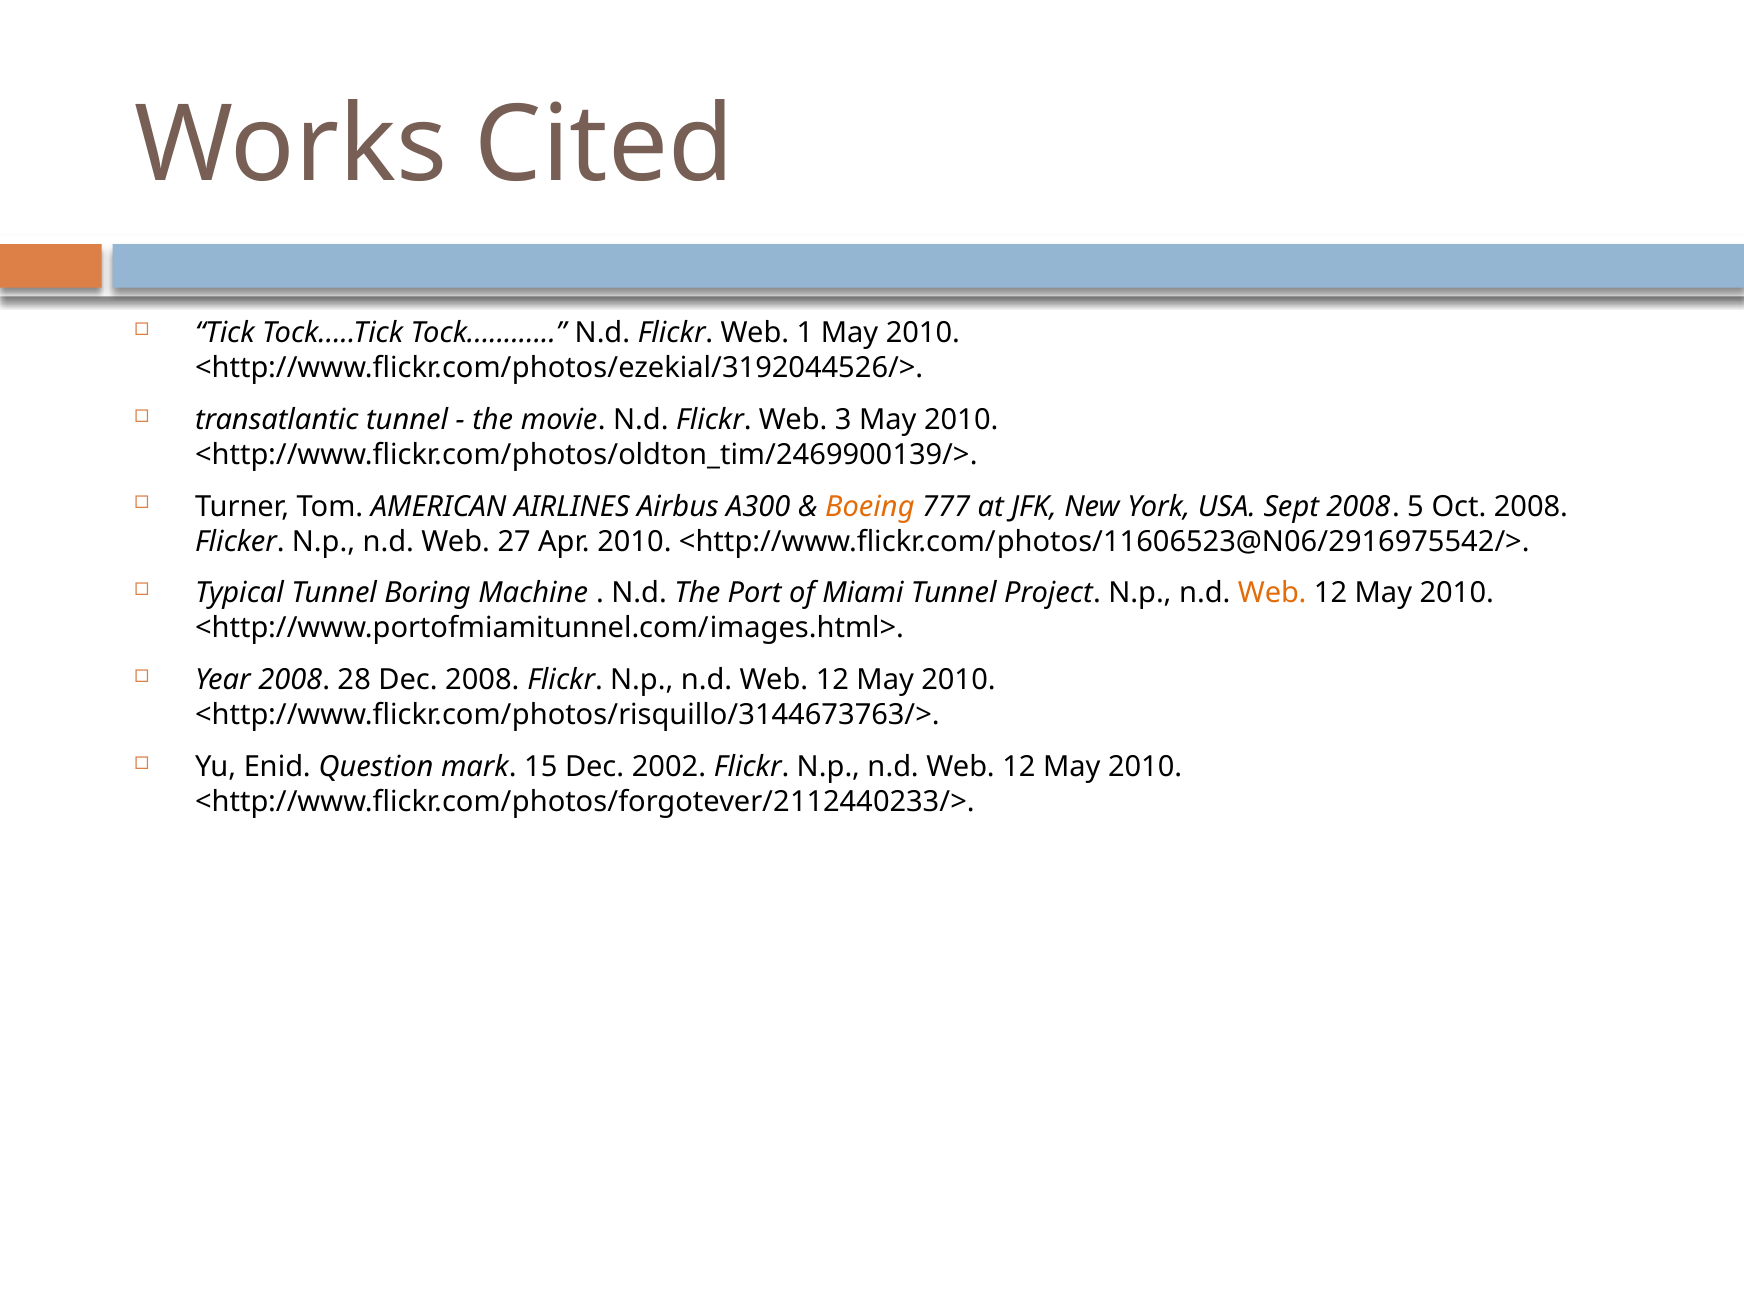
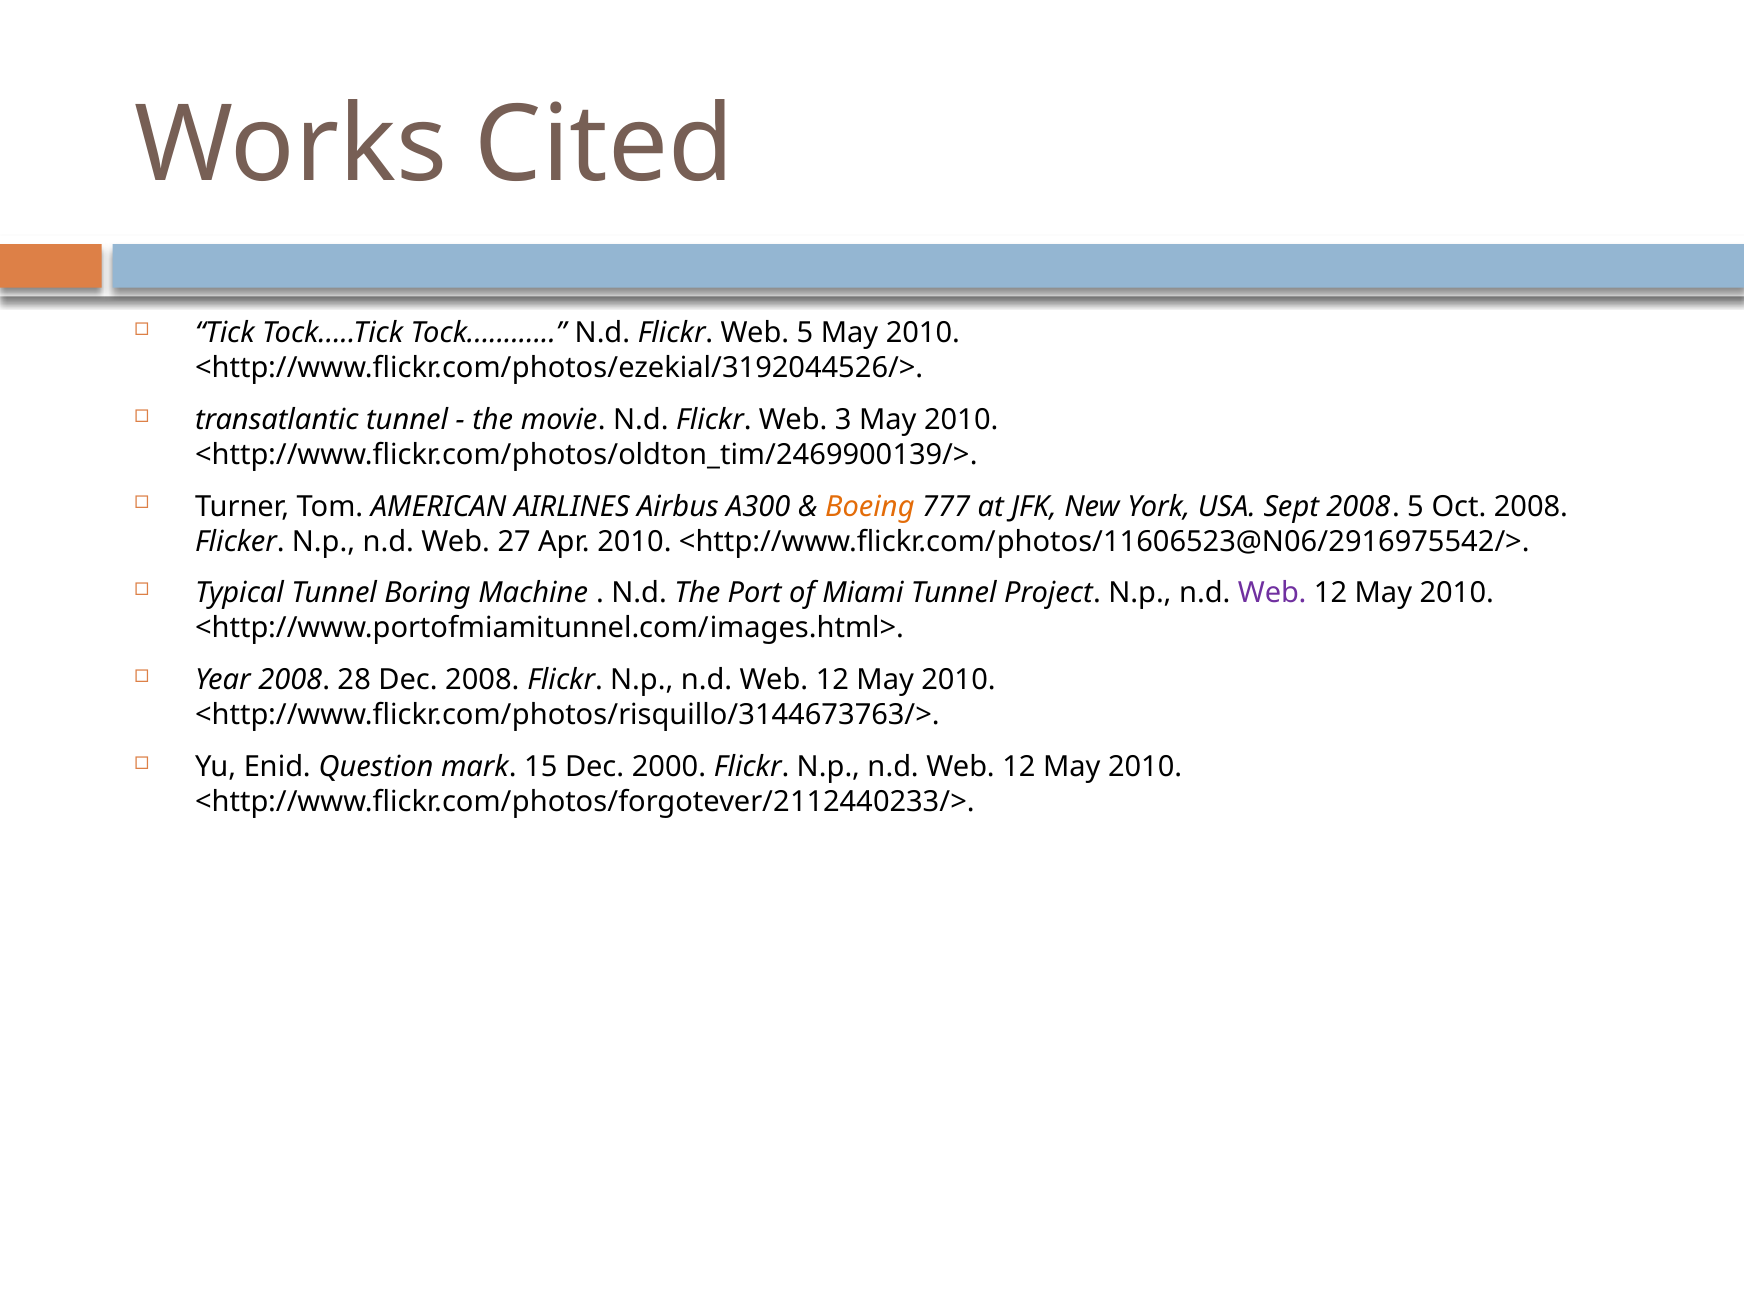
Web 1: 1 -> 5
Web at (1272, 593) colour: orange -> purple
2002: 2002 -> 2000
